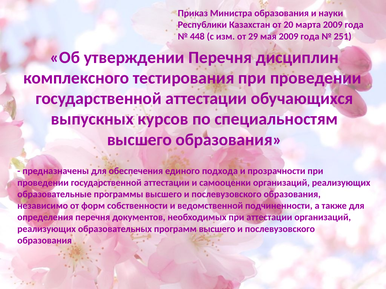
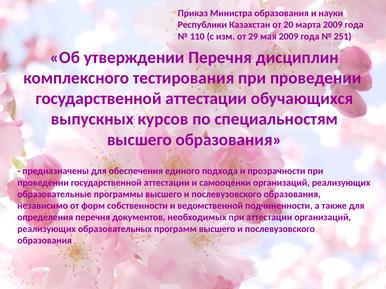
448: 448 -> 110
